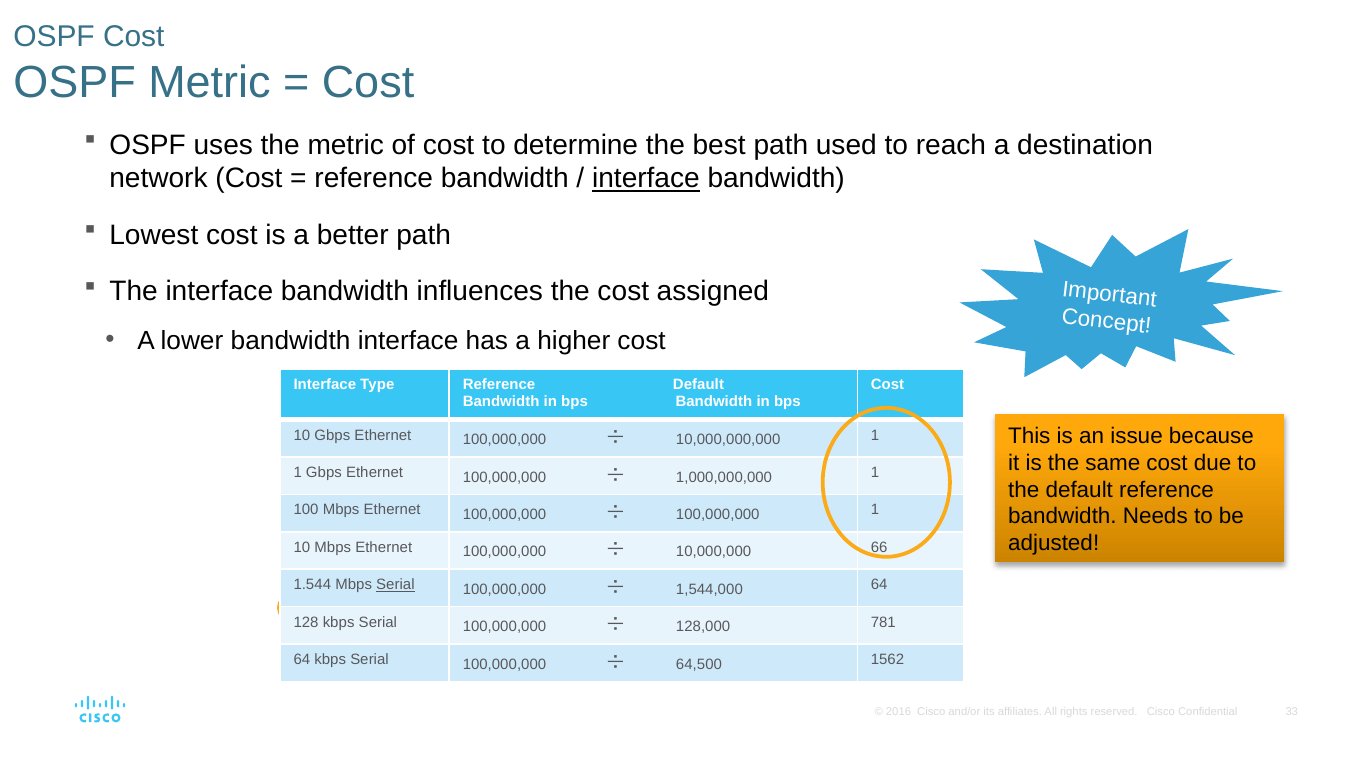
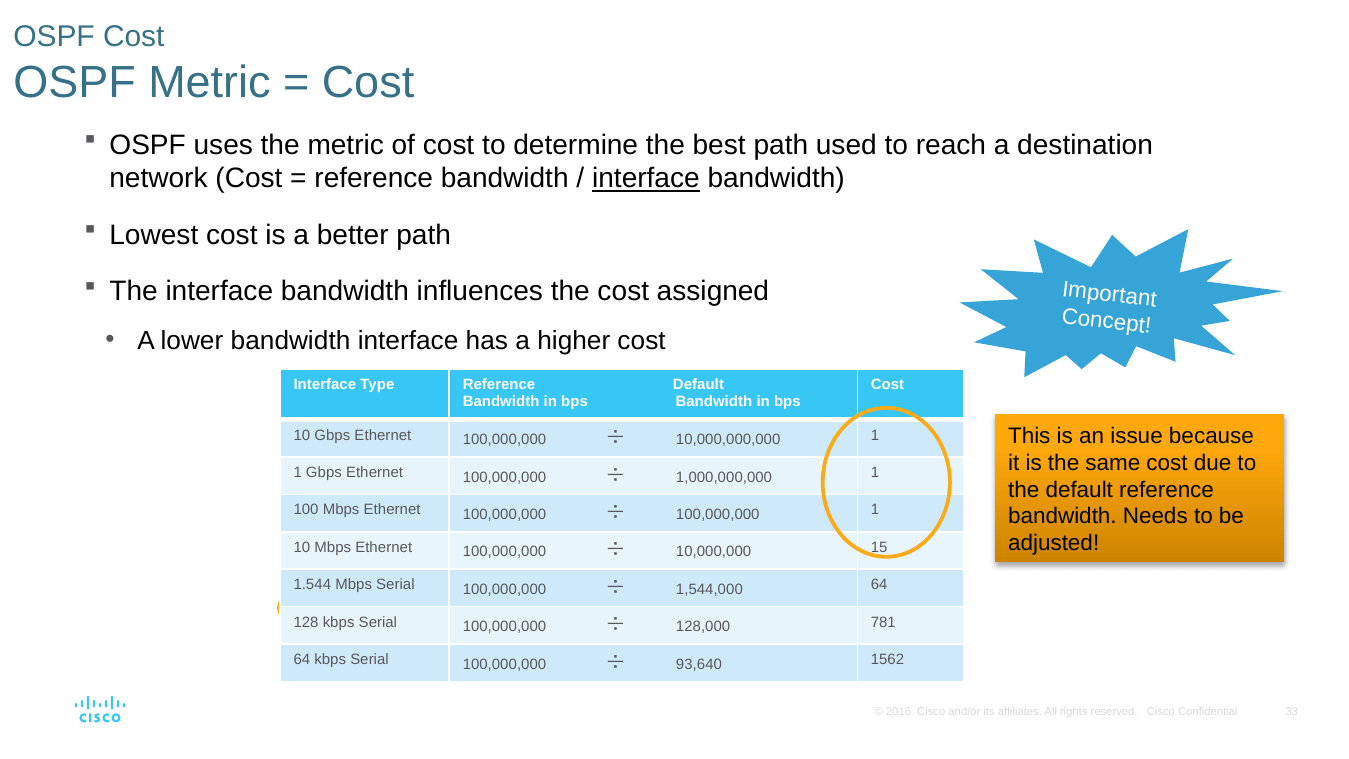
66: 66 -> 15
Serial at (395, 585) underline: present -> none
64,500: 64,500 -> 93,640
